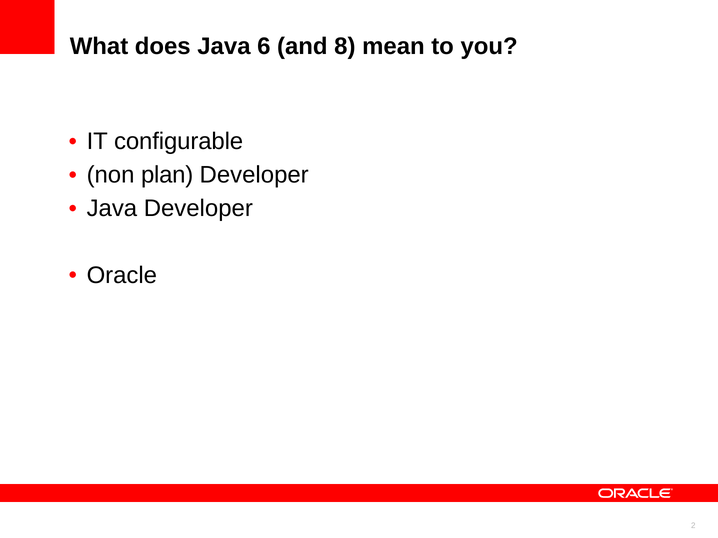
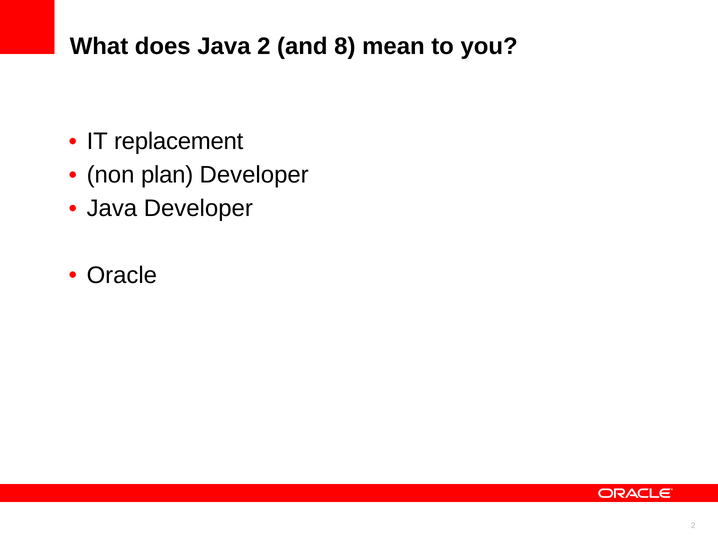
Java 6: 6 -> 2
configurable: configurable -> replacement
